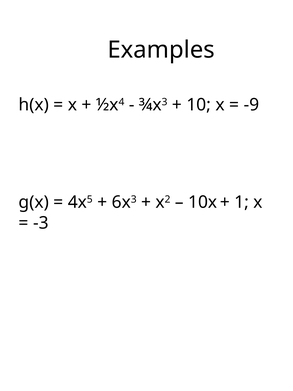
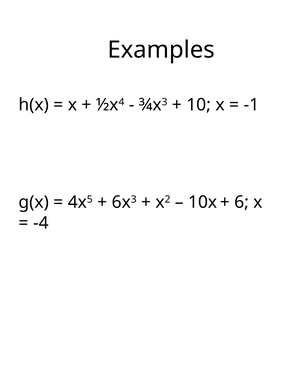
-9: -9 -> -1
1: 1 -> 6
-3: -3 -> -4
